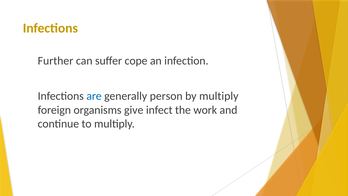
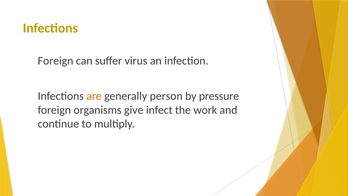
Further at (56, 61): Further -> Foreign
cope: cope -> virus
are colour: blue -> orange
by multiply: multiply -> pressure
